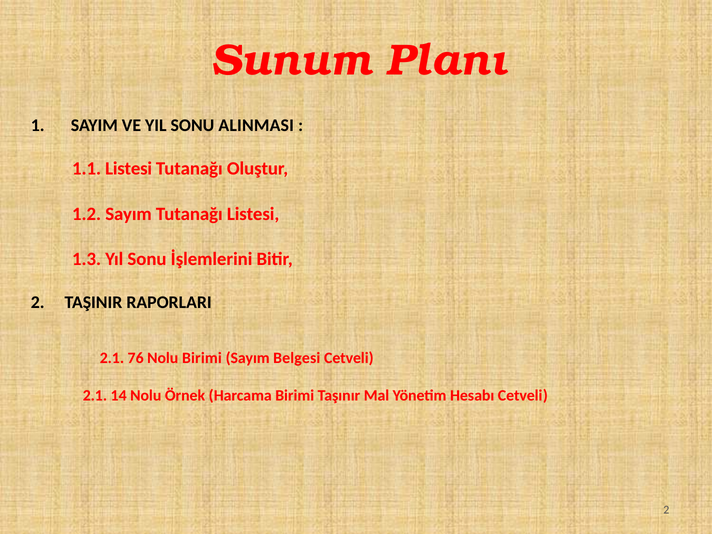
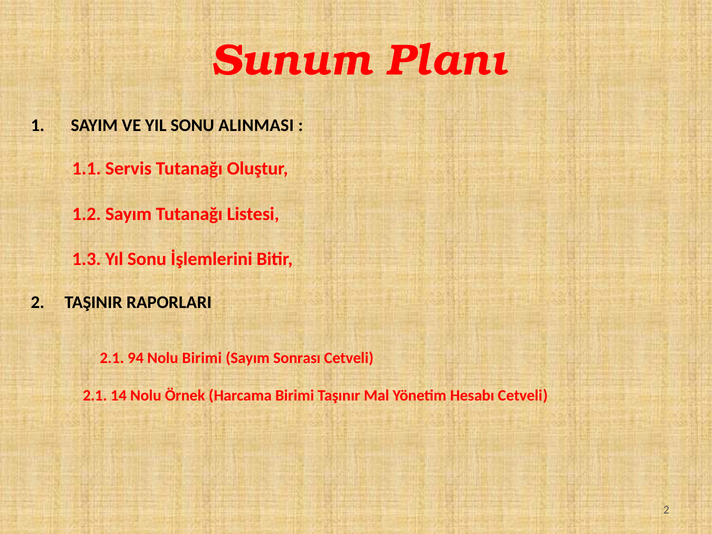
1.1 Listesi: Listesi -> Servis
76: 76 -> 94
Belgesi: Belgesi -> Sonrası
